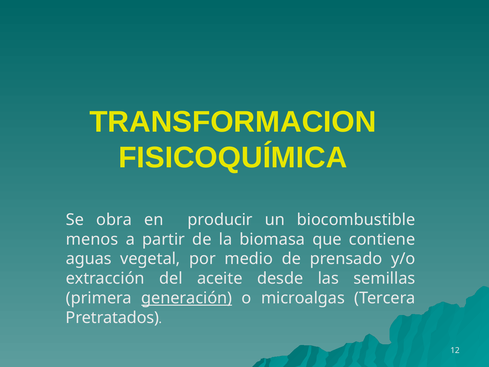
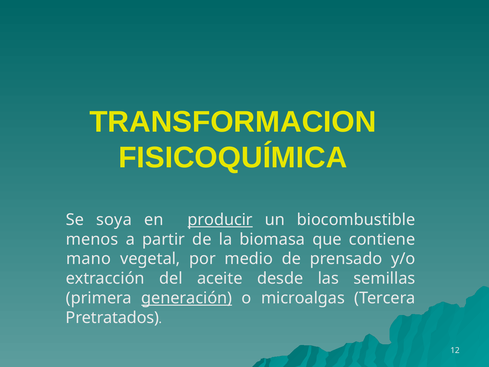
obra: obra -> soya
producir underline: none -> present
aguas: aguas -> mano
